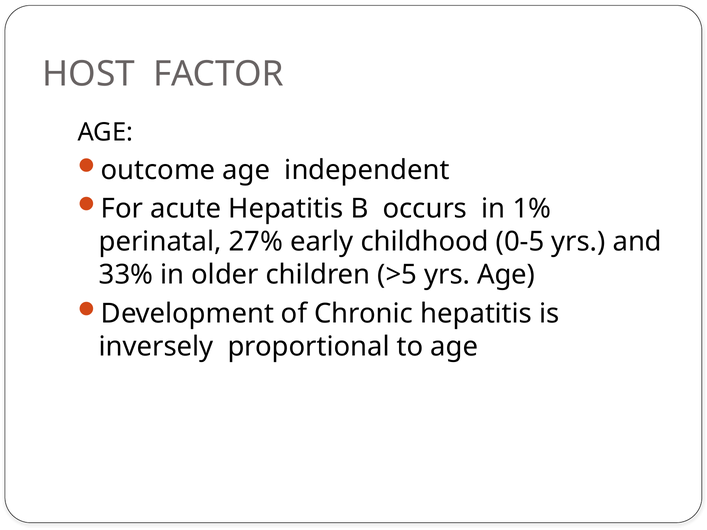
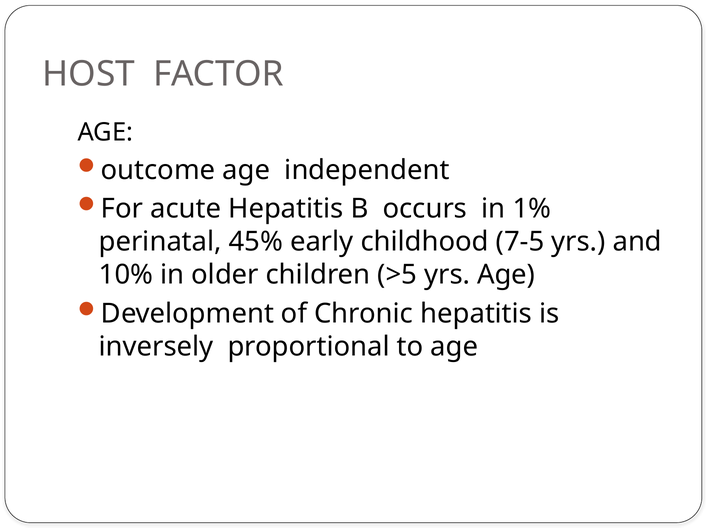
27%: 27% -> 45%
0-5: 0-5 -> 7-5
33%: 33% -> 10%
